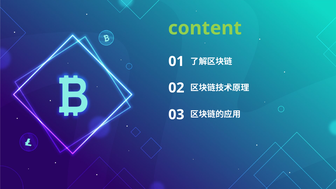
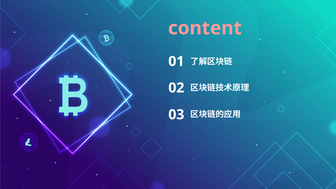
content colour: light green -> pink
